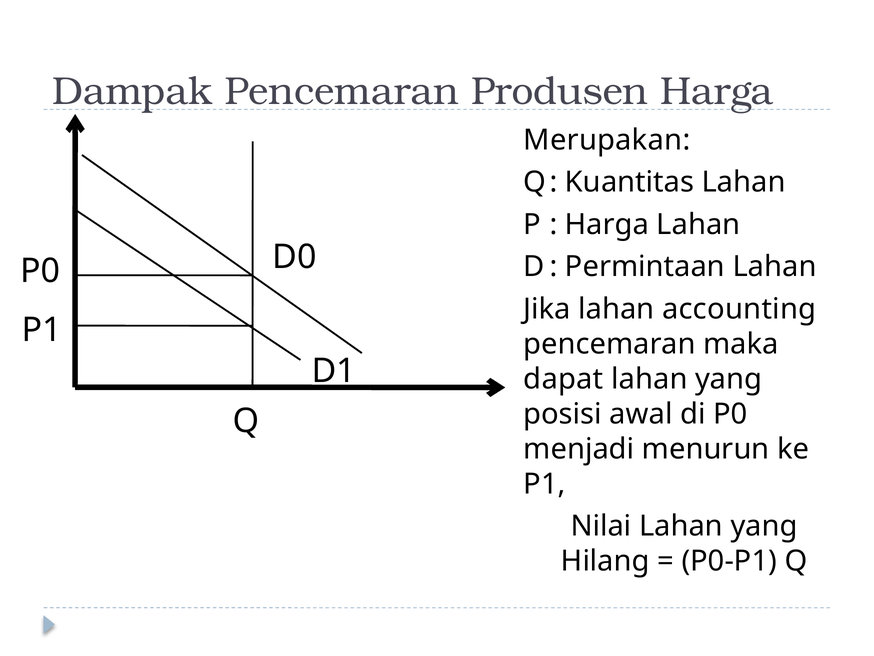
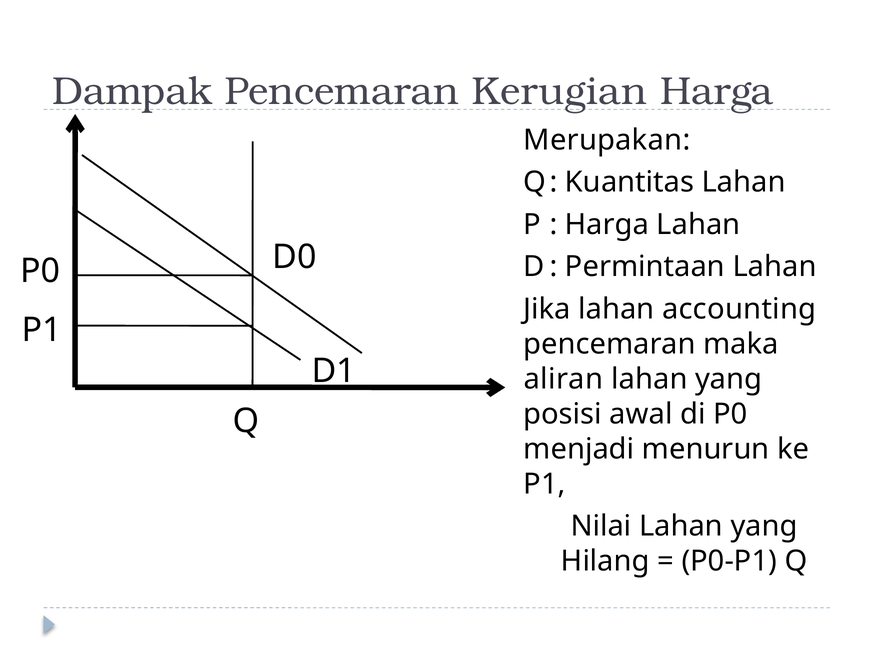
Produsen: Produsen -> Kerugian
dapat: dapat -> aliran
